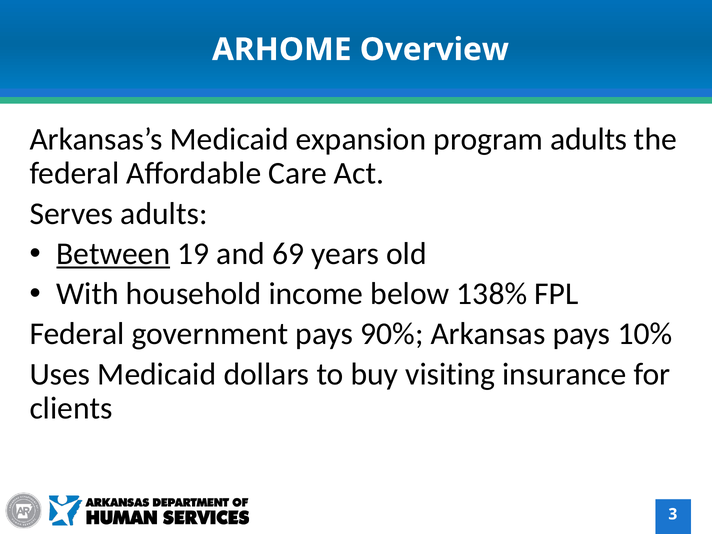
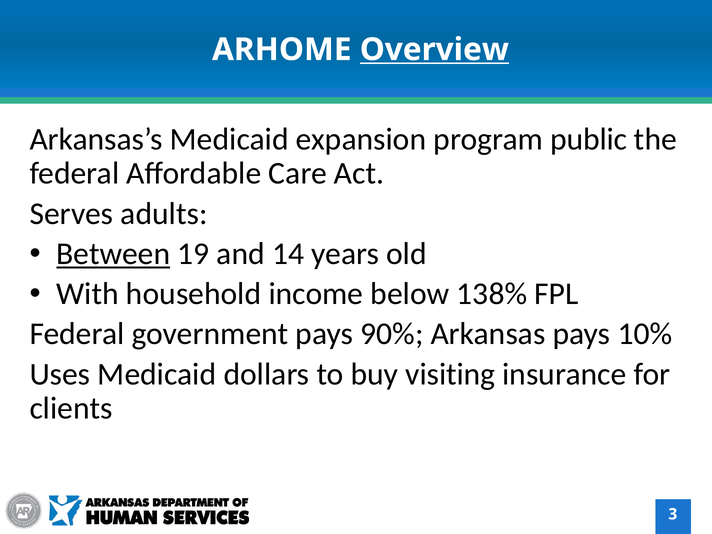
Overview underline: none -> present
program adults: adults -> public
69: 69 -> 14
